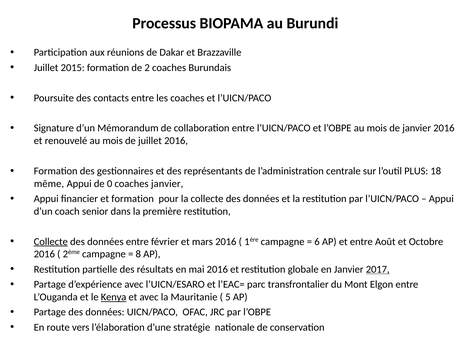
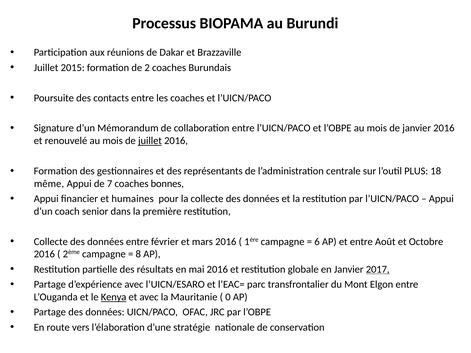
juillet at (150, 141) underline: none -> present
0: 0 -> 7
coaches janvier: janvier -> bonnes
et formation: formation -> humaines
Collecte at (51, 242) underline: present -> none
5: 5 -> 0
